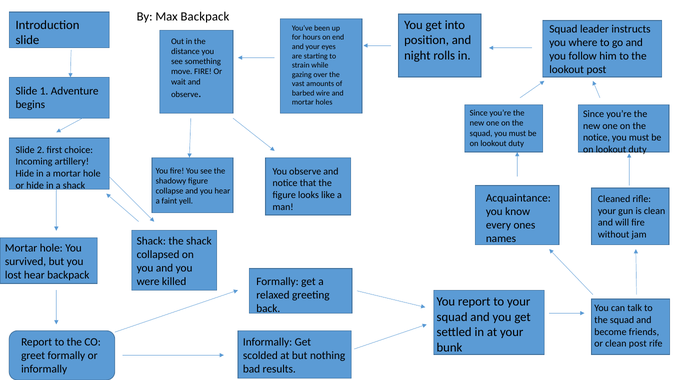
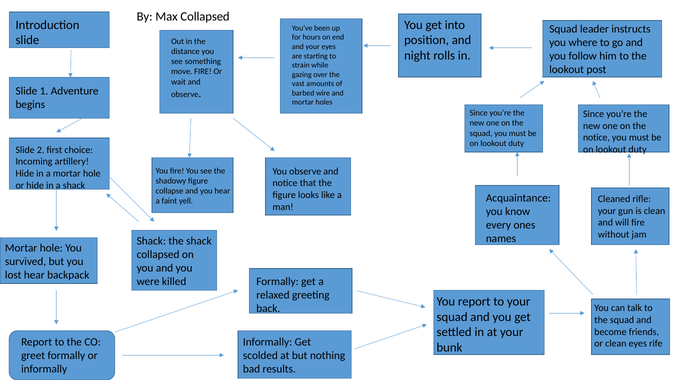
Max Backpack: Backpack -> Collapsed
clean post: post -> eyes
